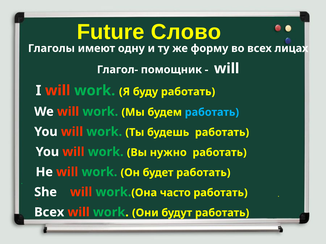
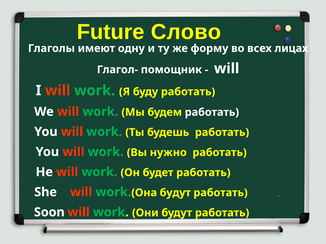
работать at (212, 112) colour: light blue -> white
work.(Она часто: часто -> будут
Всех at (49, 213): Всех -> Soon
